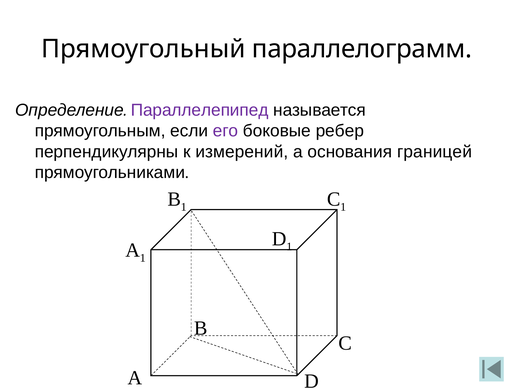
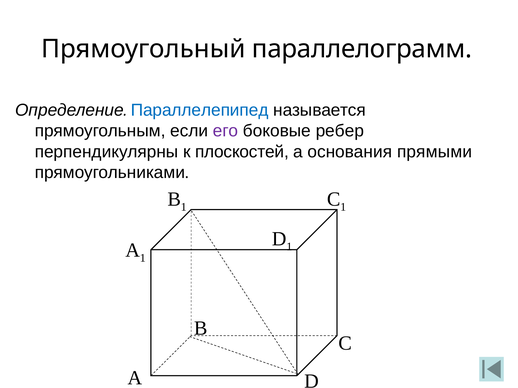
Параллелепипед colour: purple -> blue
измерений: измерений -> плоскостей
границей: границей -> прямыми
